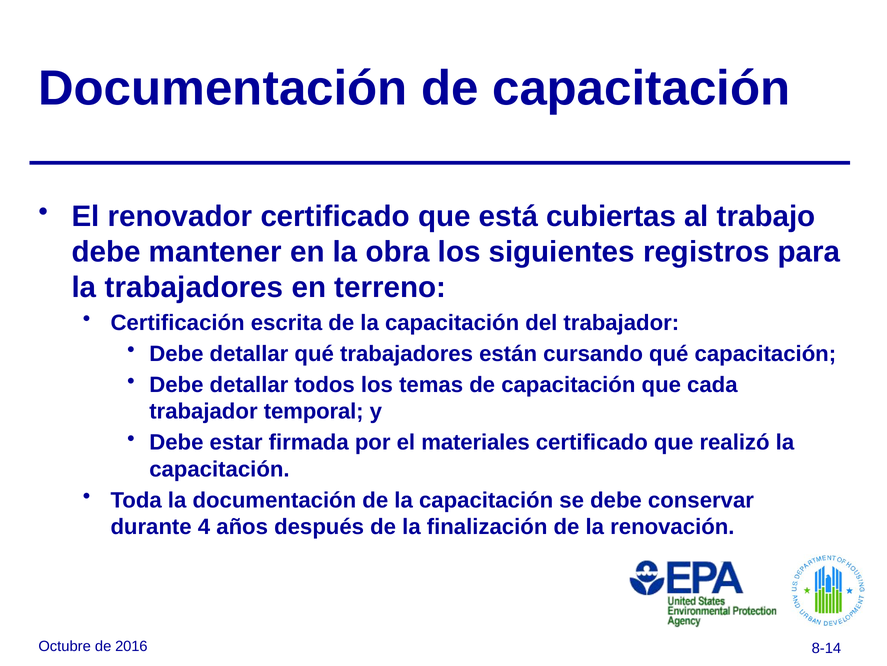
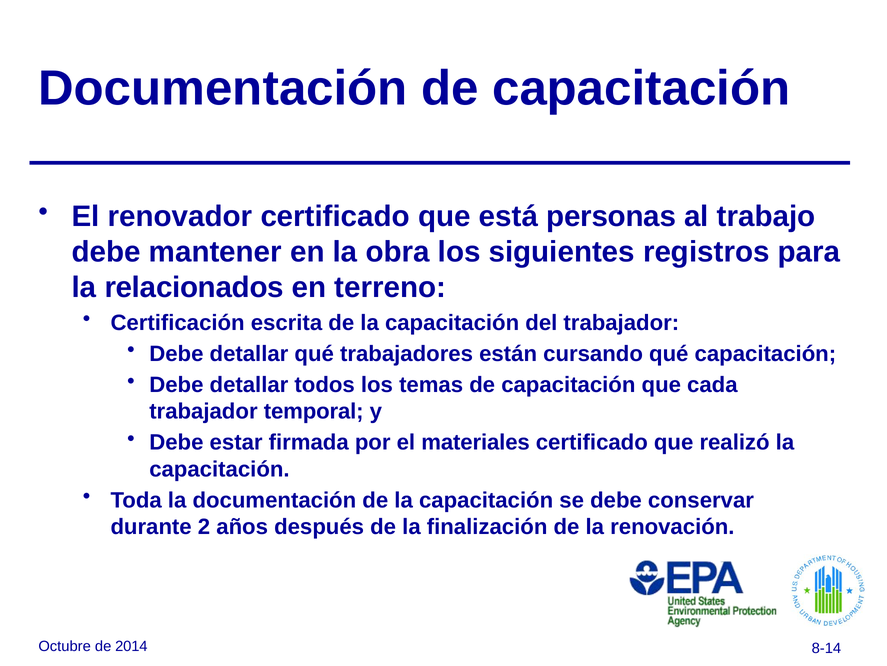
cubiertas: cubiertas -> personas
la trabajadores: trabajadores -> relacionados
4: 4 -> 2
2016: 2016 -> 2014
